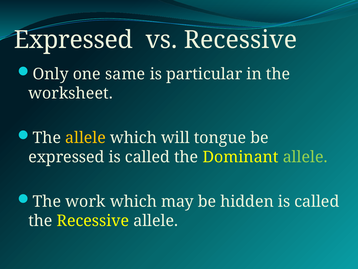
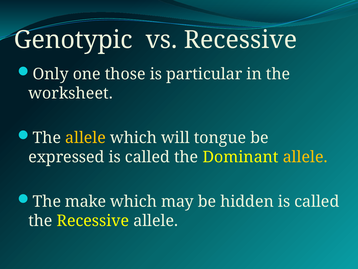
Expressed at (73, 40): Expressed -> Genotypic
same: same -> those
allele at (305, 157) colour: light green -> yellow
work: work -> make
